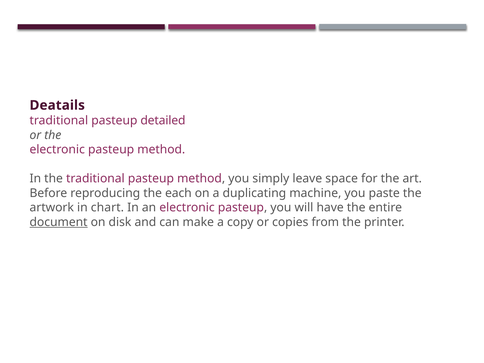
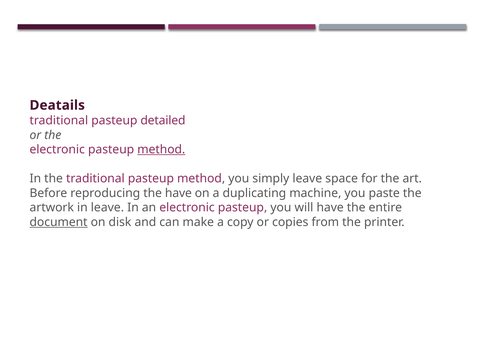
method at (161, 150) underline: none -> present
the each: each -> have
in chart: chart -> leave
